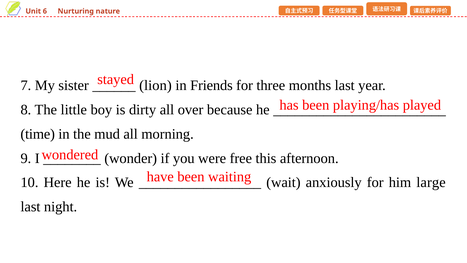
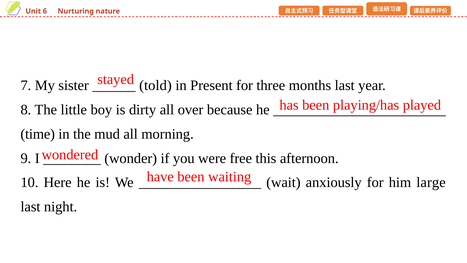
lion: lion -> told
Friends: Friends -> Present
